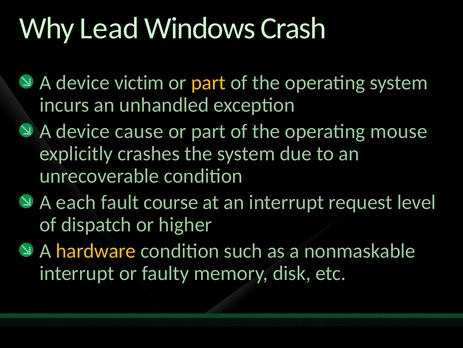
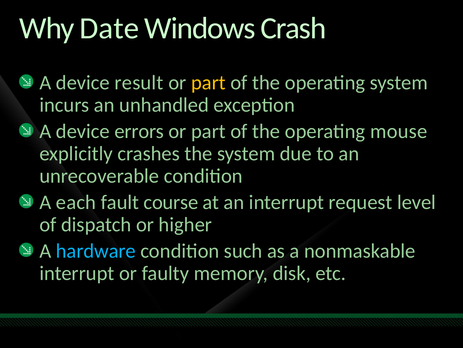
Lead: Lead -> Date
victim: victim -> result
cause: cause -> errors
hardware colour: yellow -> light blue
